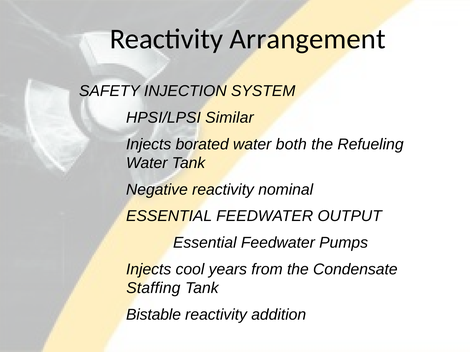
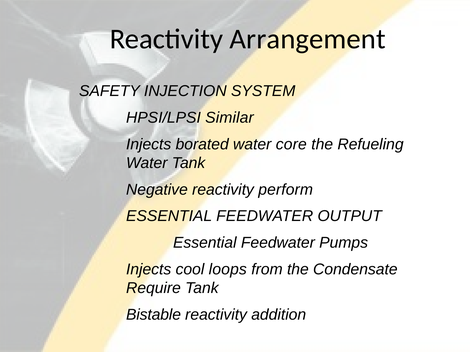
both: both -> core
nominal: nominal -> perform
years: years -> loops
Staffing: Staffing -> Require
